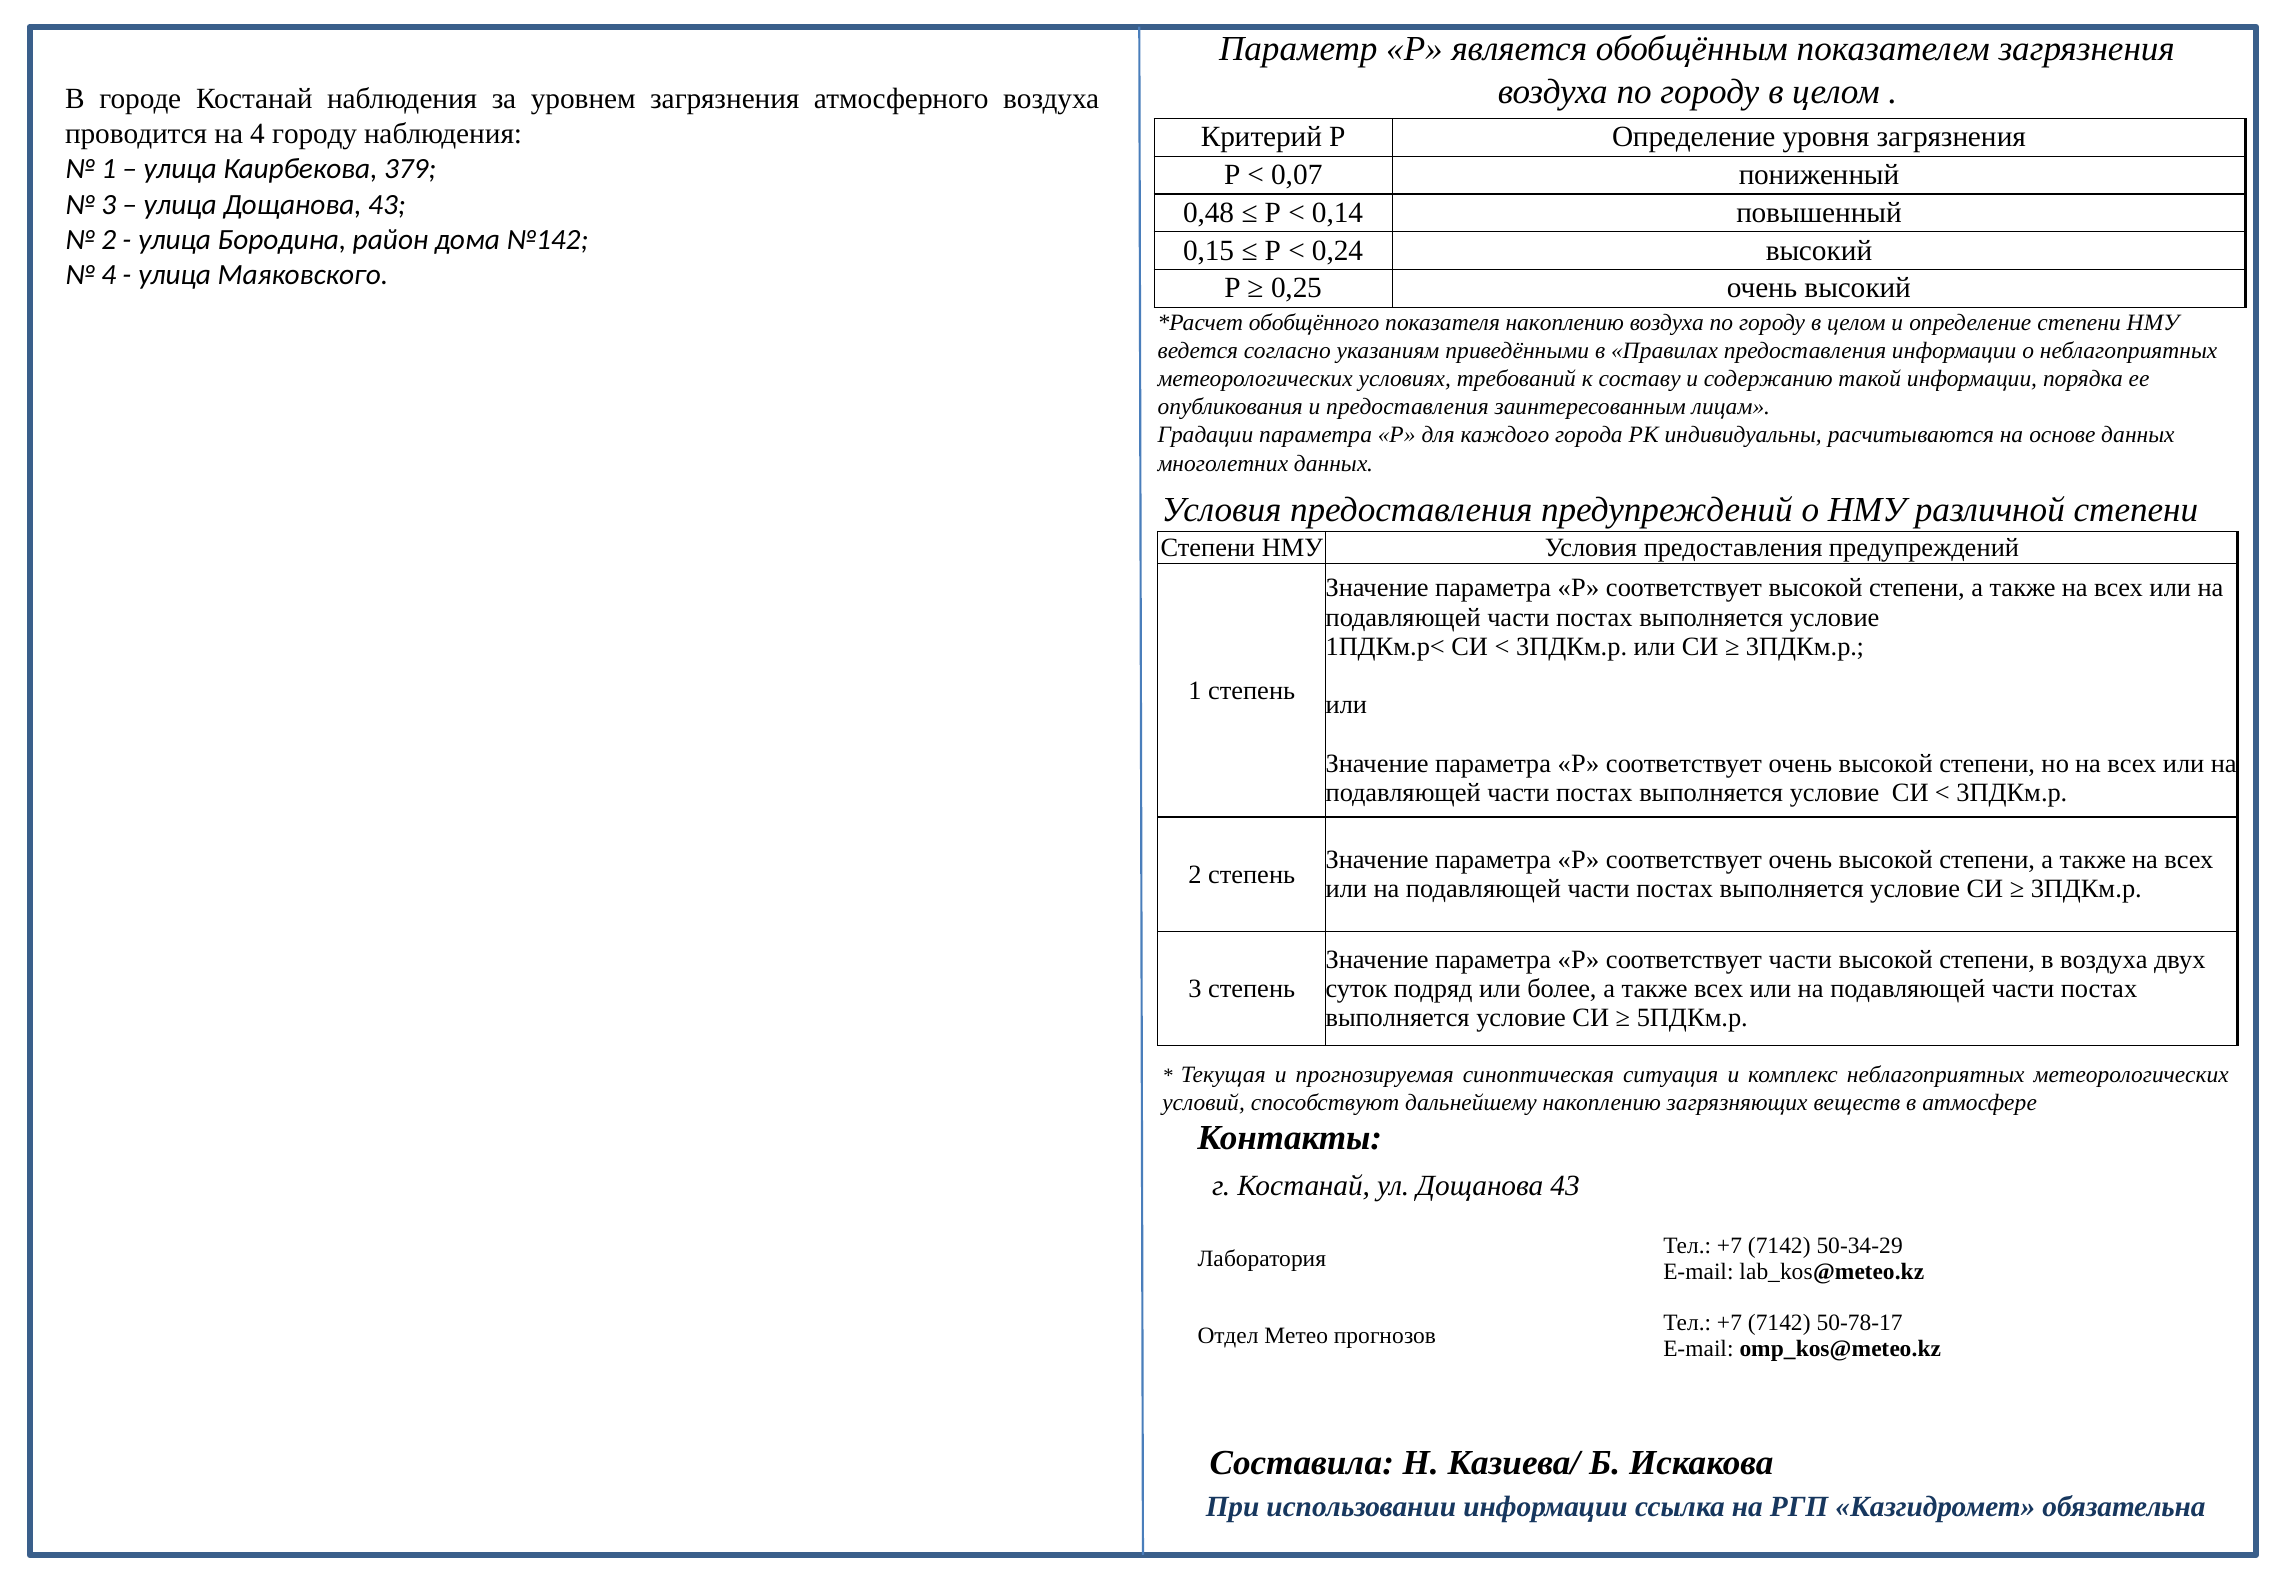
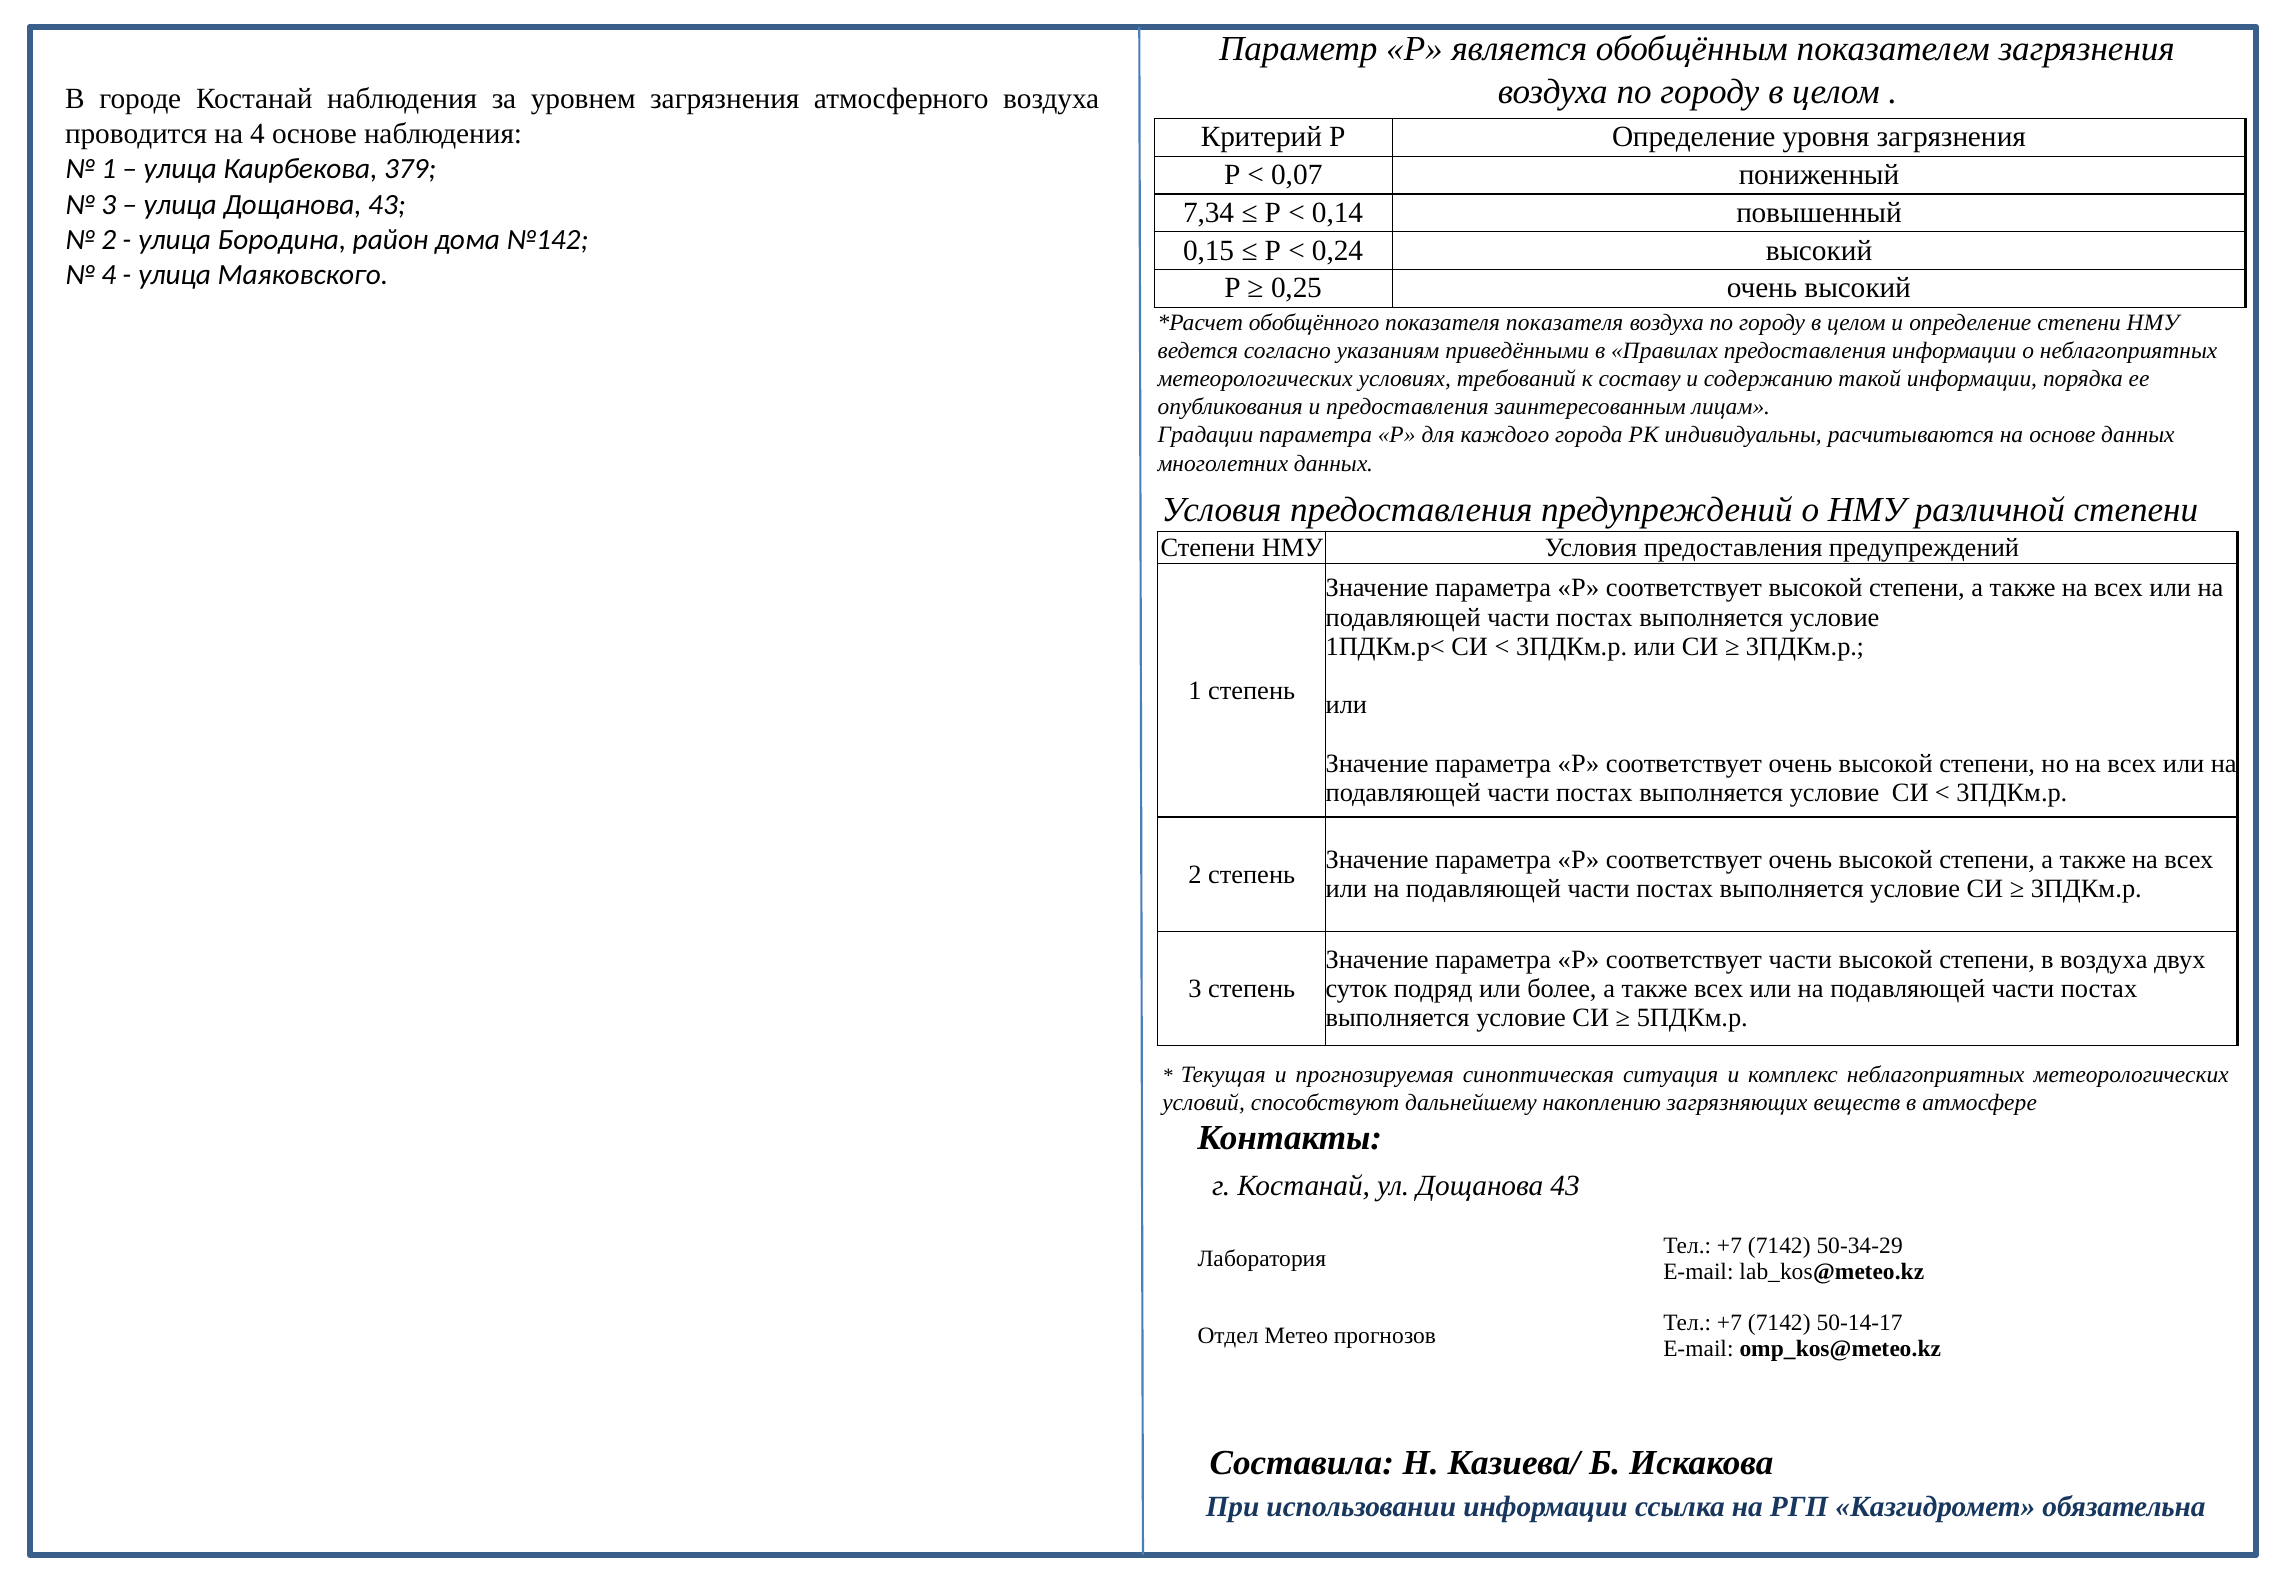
4 городу: городу -> основе
0,48: 0,48 -> 7,34
показателя накоплению: накоплению -> показателя
50-78-17: 50-78-17 -> 50-14-17
